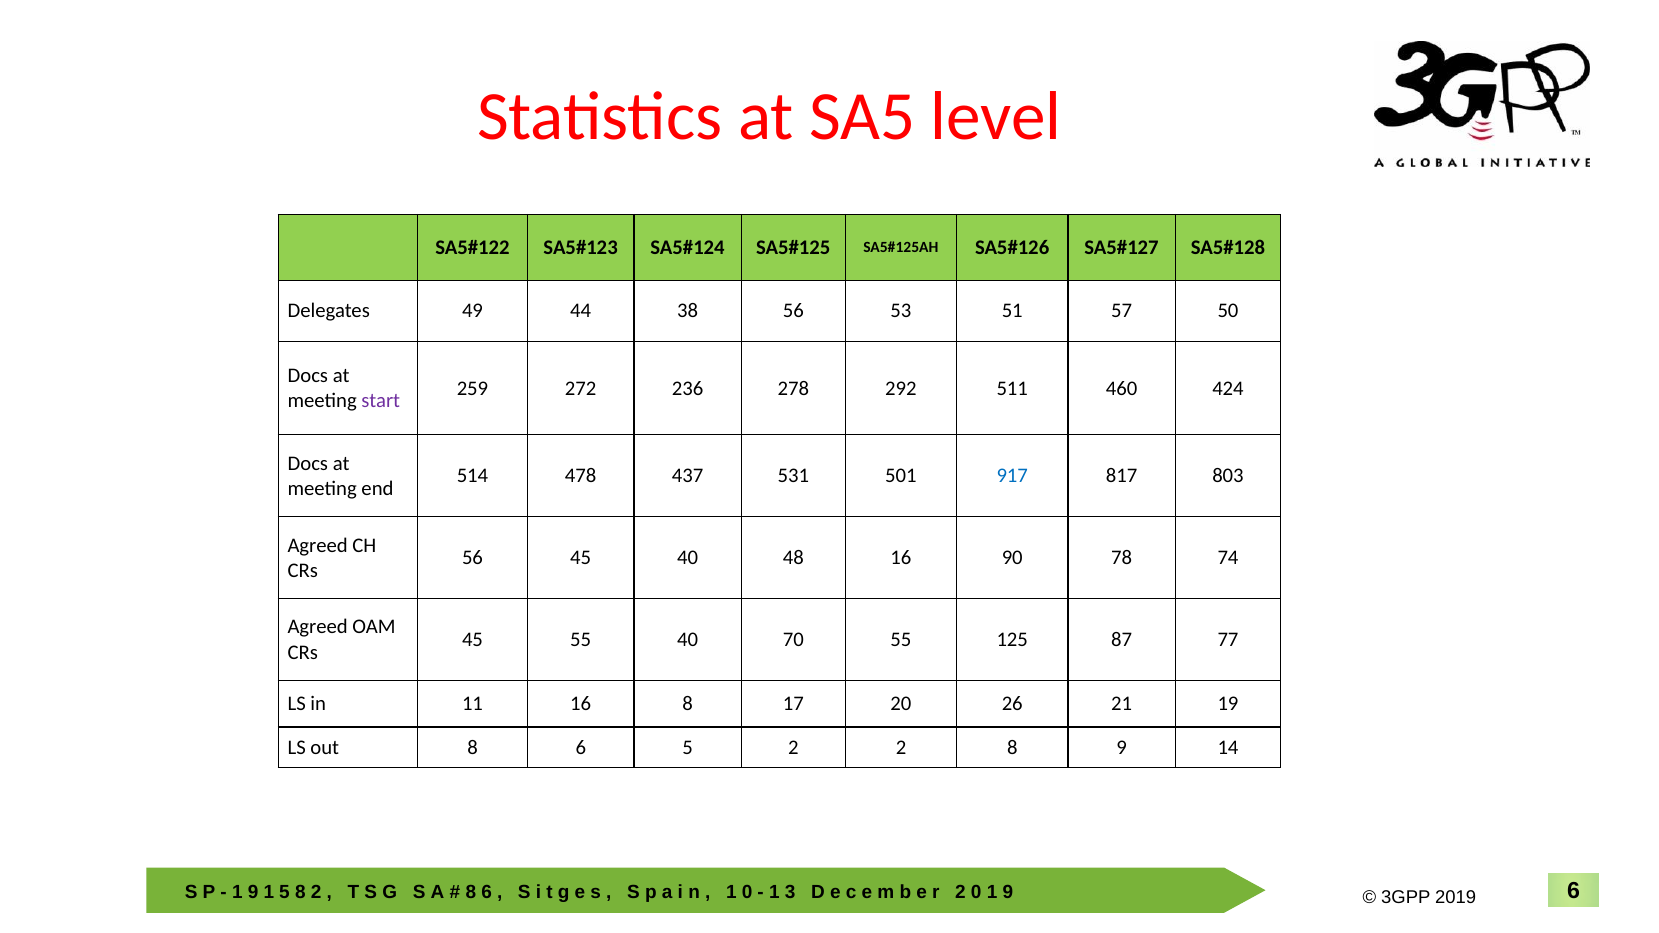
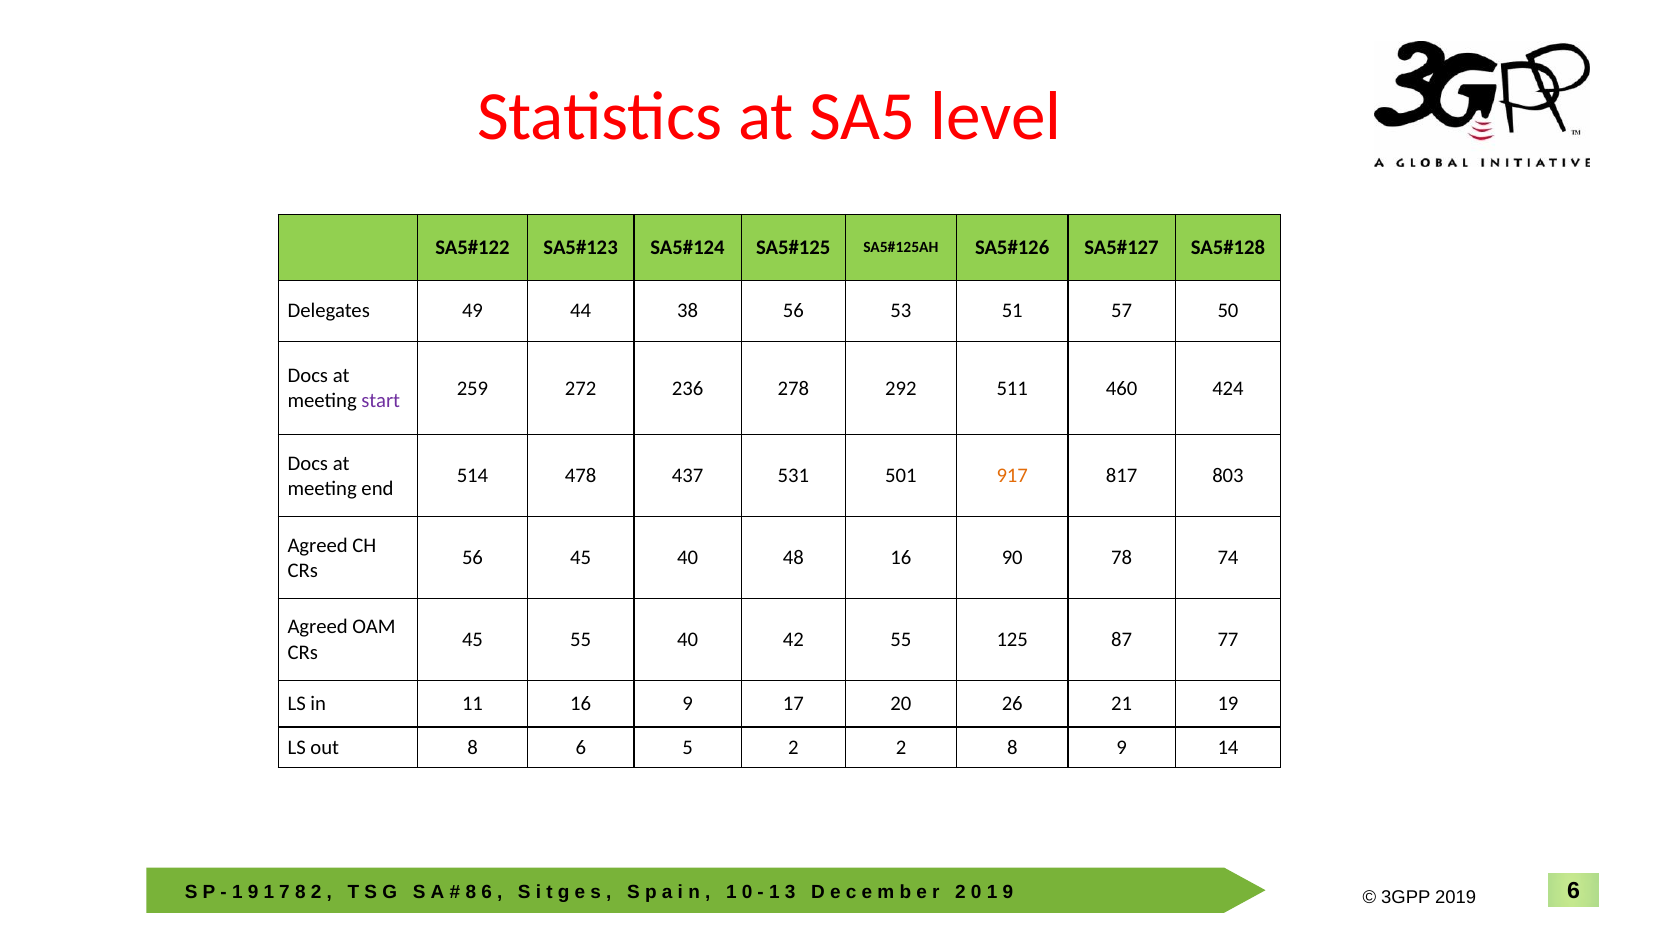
917 colour: blue -> orange
70: 70 -> 42
16 8: 8 -> 9
5 at (285, 892): 5 -> 7
